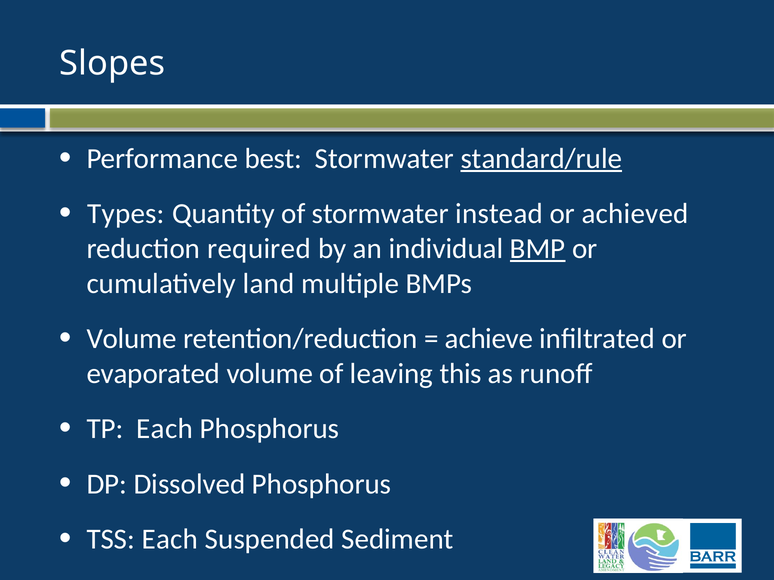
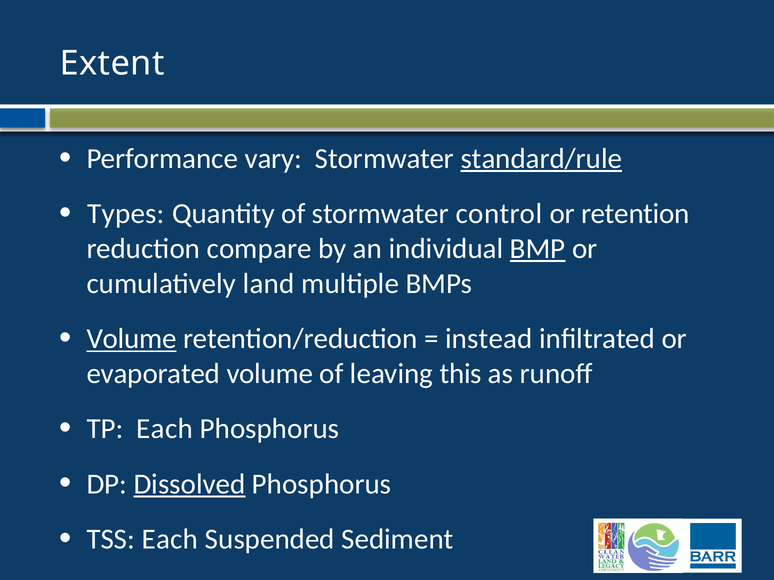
Slopes: Slopes -> Extent
best: best -> vary
instead: instead -> control
achieved: achieved -> retention
required: required -> compare
Volume at (132, 339) underline: none -> present
achieve: achieve -> instead
Dissolved underline: none -> present
